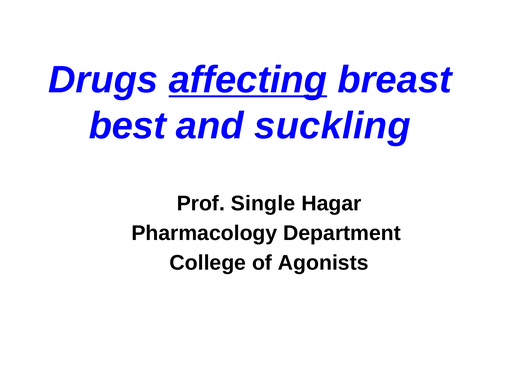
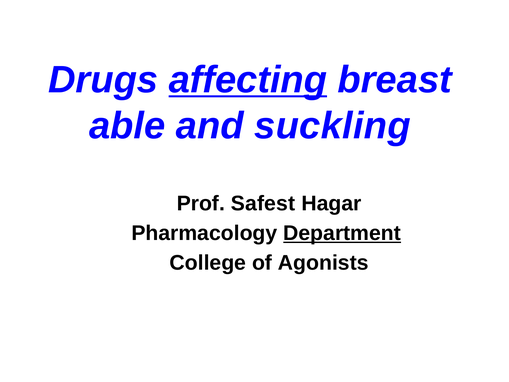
best: best -> able
Single: Single -> Safest
Department underline: none -> present
